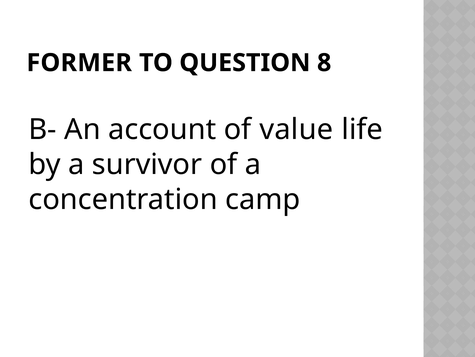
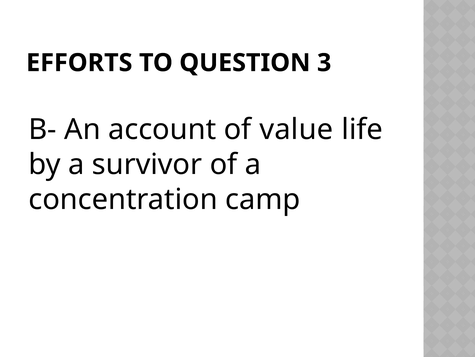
FORMER: FORMER -> EFFORTS
8: 8 -> 3
